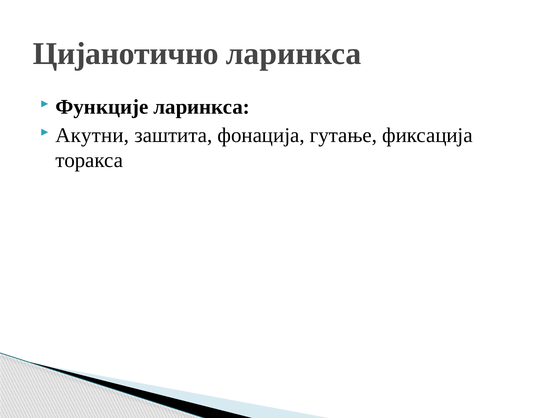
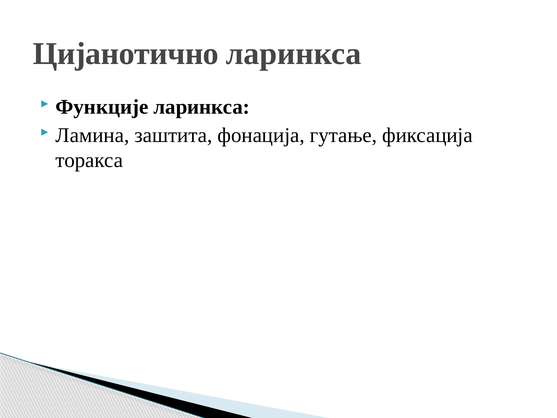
Акутни: Акутни -> Ламина
